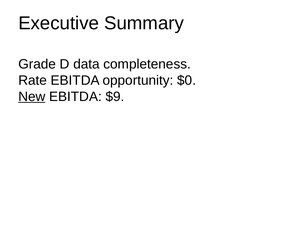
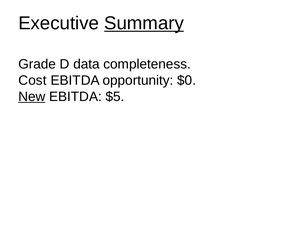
Summary underline: none -> present
Rate: Rate -> Cost
$9: $9 -> $5
